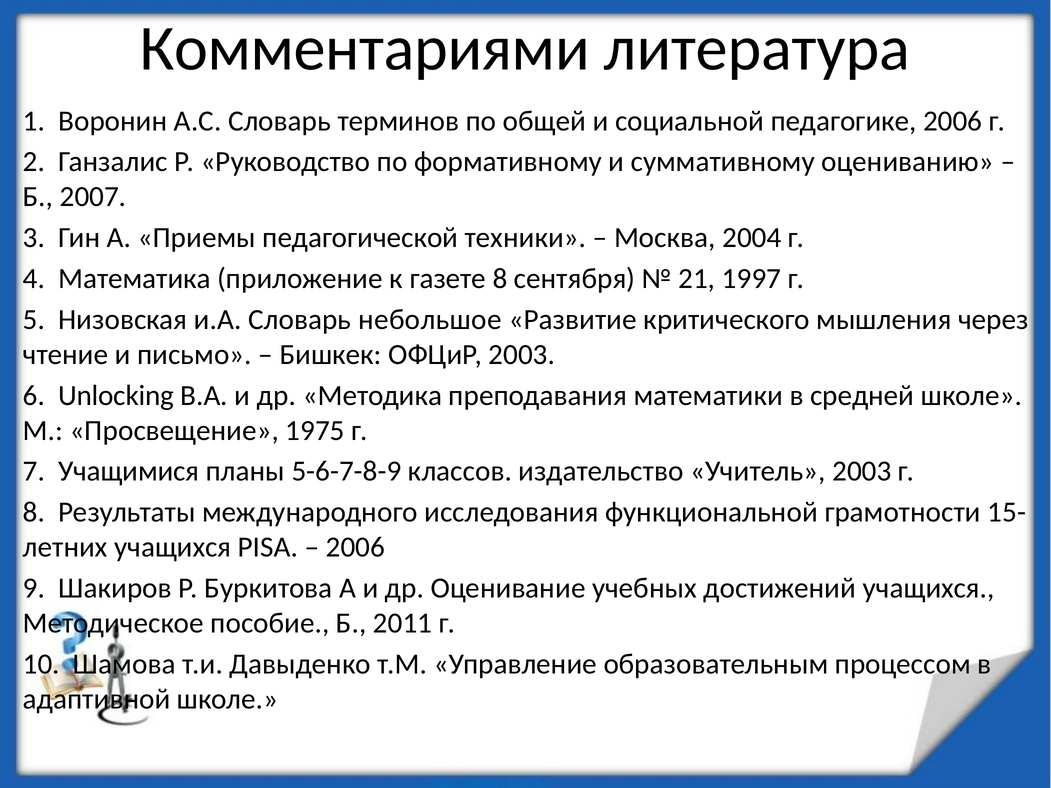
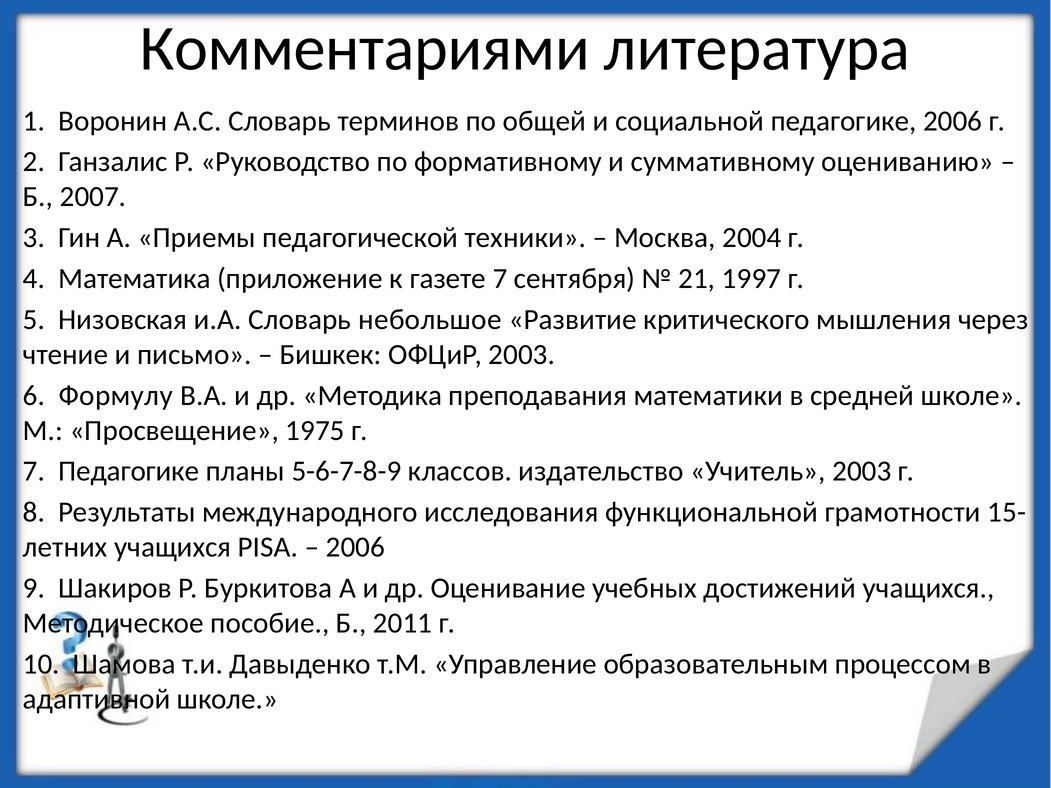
газете 8: 8 -> 7
Unlocking: Unlocking -> Формулу
7 Учащимися: Учащимися -> Педагогике
